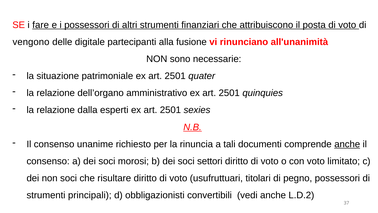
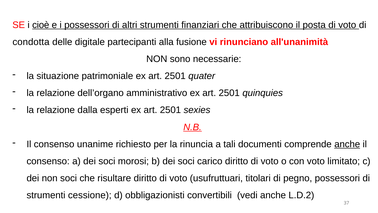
fare: fare -> cioè
vengono: vengono -> condotta
settori: settori -> carico
principali: principali -> cessione
